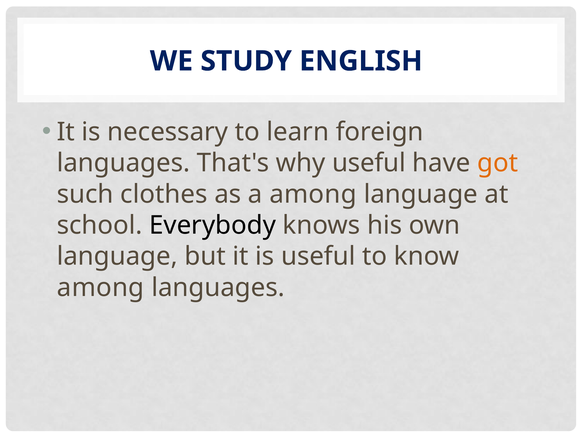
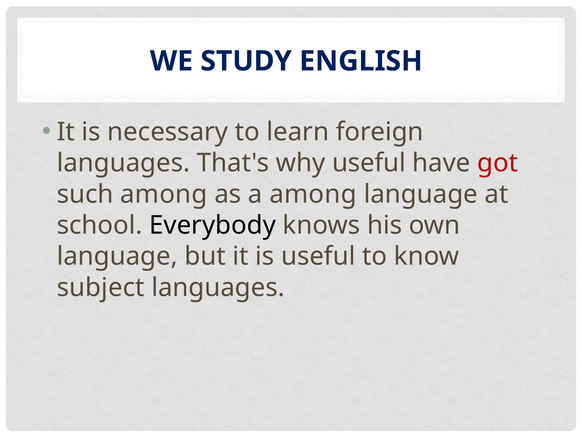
got colour: orange -> red
such clothes: clothes -> among
among at (101, 287): among -> subject
